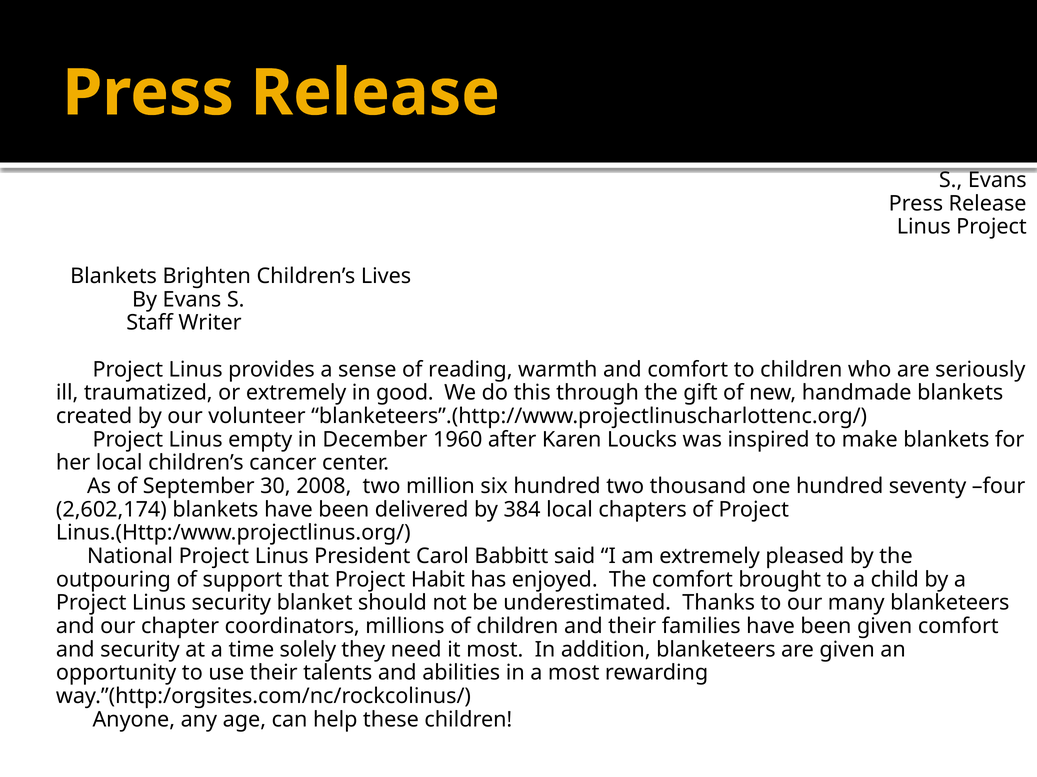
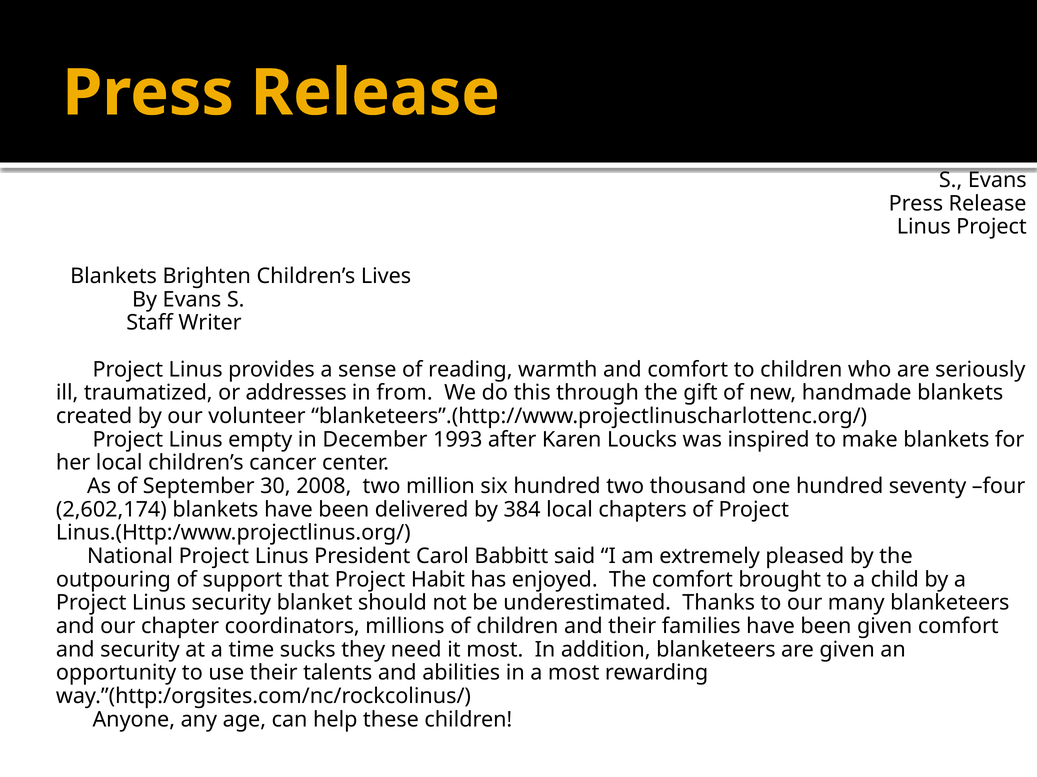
or extremely: extremely -> addresses
good: good -> from
1960: 1960 -> 1993
solely: solely -> sucks
